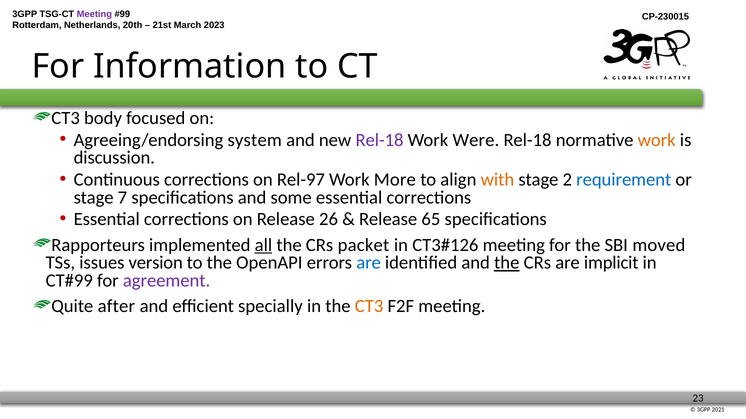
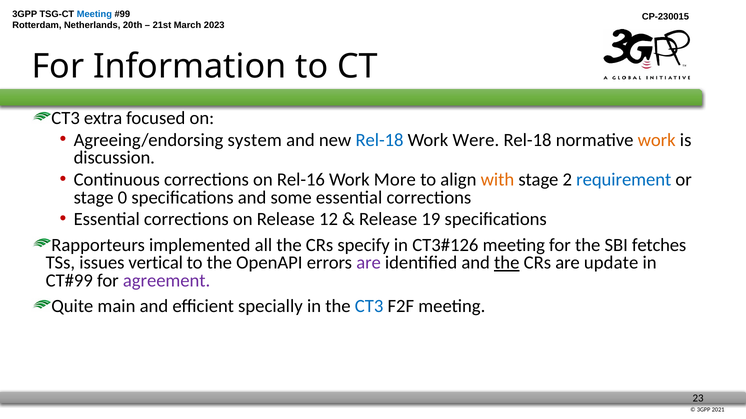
Meeting at (94, 14) colour: purple -> blue
body: body -> extra
Rel-18 at (379, 140) colour: purple -> blue
Rel-97: Rel-97 -> Rel-16
7: 7 -> 0
26: 26 -> 12
65: 65 -> 19
all underline: present -> none
packet: packet -> specify
moved: moved -> fetches
version: version -> vertical
are at (369, 263) colour: blue -> purple
implicit: implicit -> update
after: after -> main
CT3 at (369, 307) colour: orange -> blue
